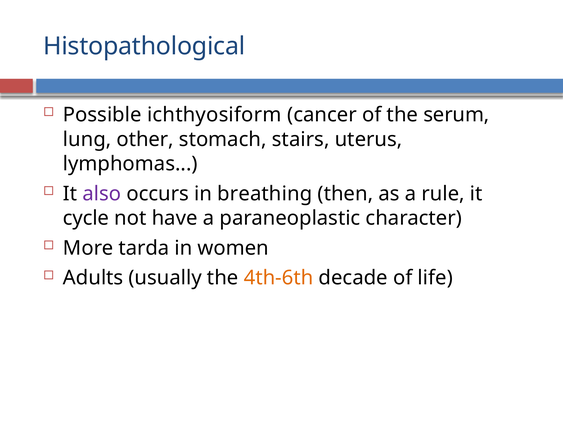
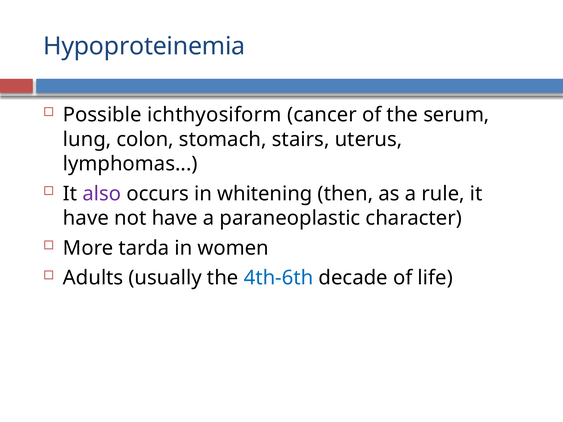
Histopathological: Histopathological -> Hypoproteinemia
other: other -> colon
breathing: breathing -> whitening
cycle at (86, 218): cycle -> have
4th-6th colour: orange -> blue
